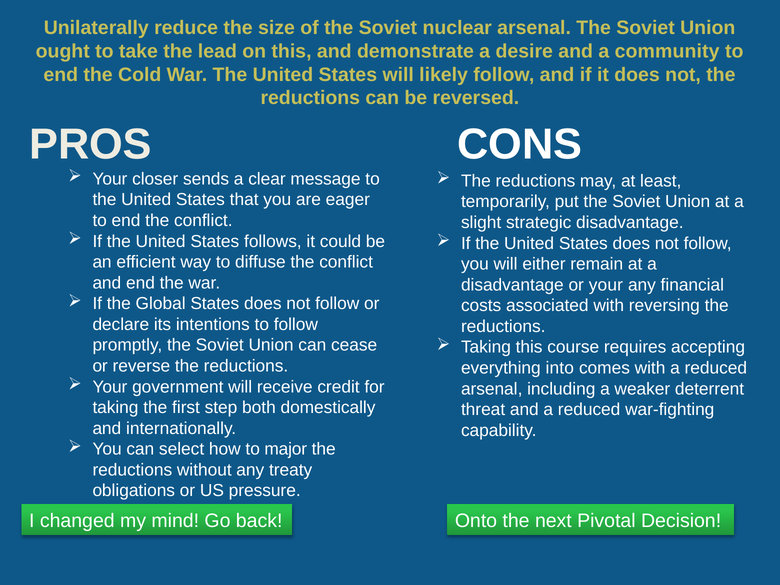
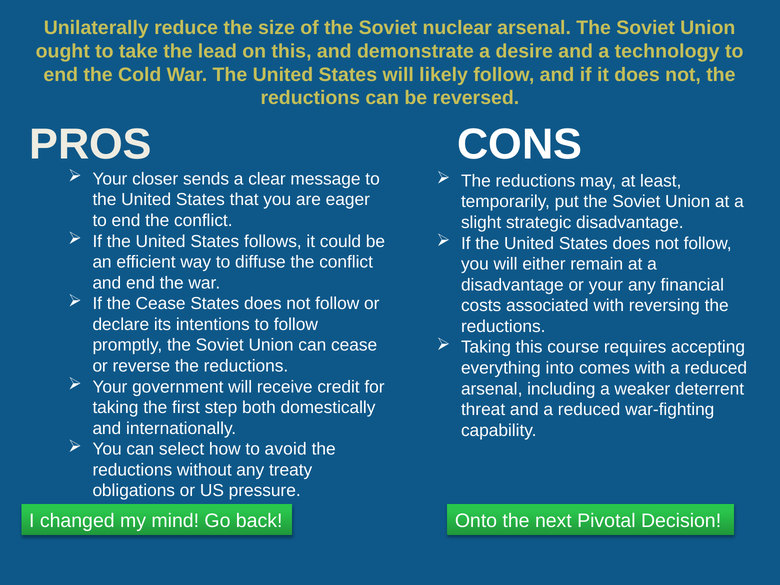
community: community -> technology
the Global: Global -> Cease
major: major -> avoid
